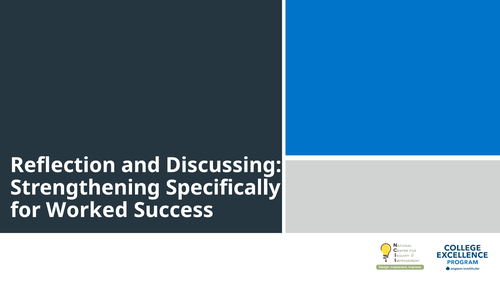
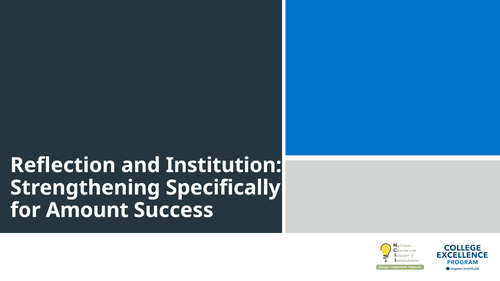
Discussing: Discussing -> Institution
Worked: Worked -> Amount
